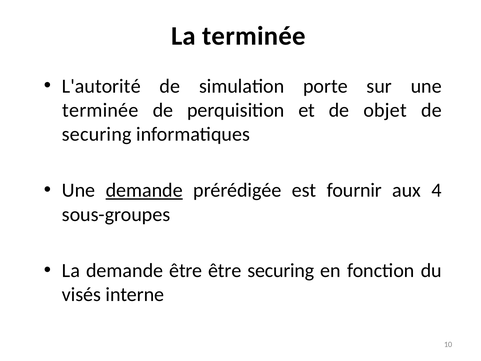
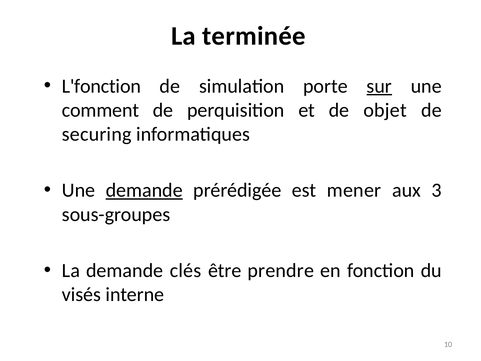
L'autorité: L'autorité -> L'fonction
sur underline: none -> present
terminée at (100, 110): terminée -> comment
fournir: fournir -> mener
4: 4 -> 3
demande être: être -> clés
être securing: securing -> prendre
